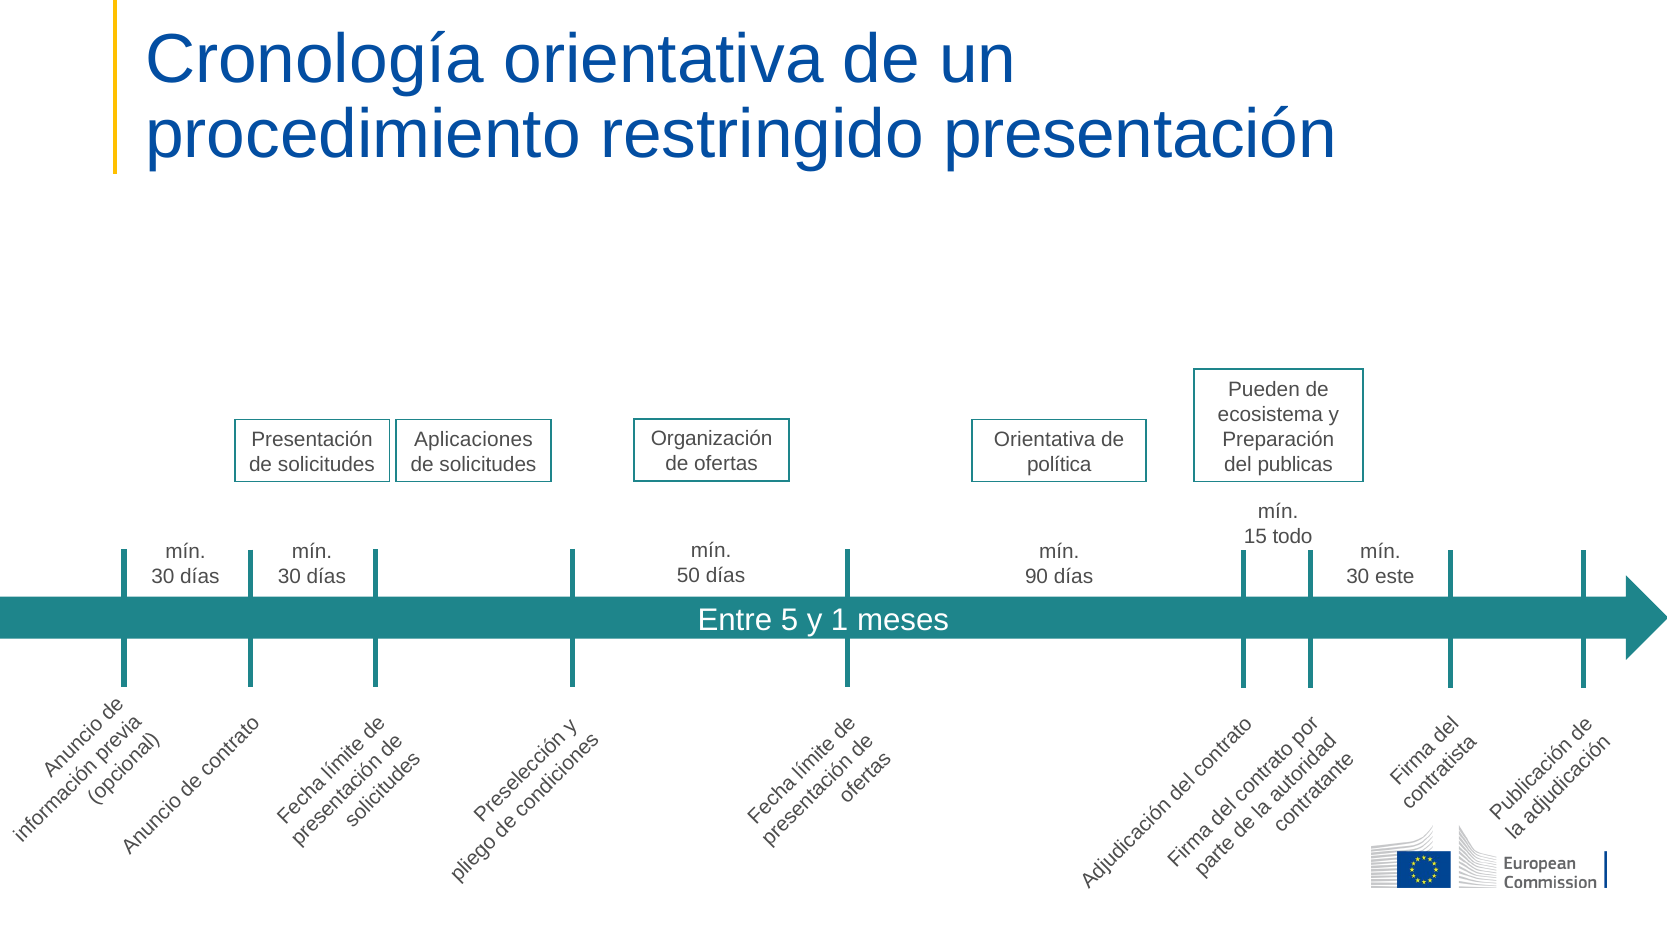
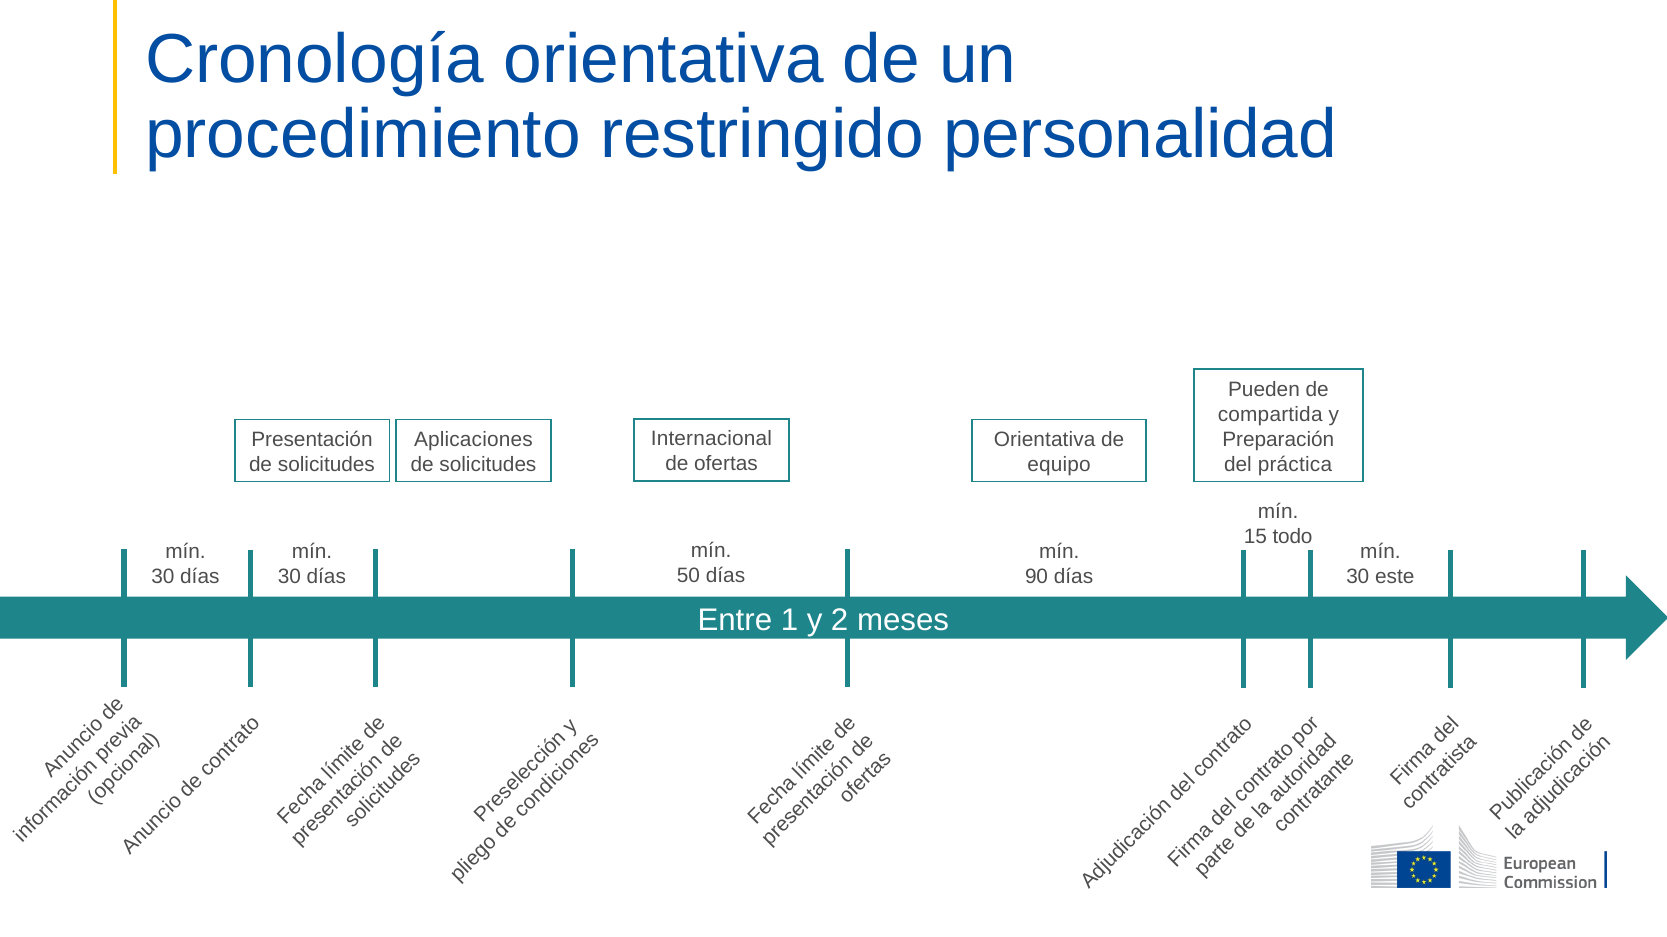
restringido presentación: presentación -> personalidad
ecosistema: ecosistema -> compartida
Organización: Organización -> Internacional
publicas: publicas -> práctica
política: política -> equipo
5: 5 -> 1
1: 1 -> 2
